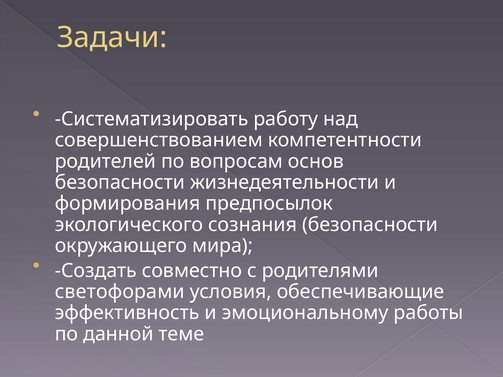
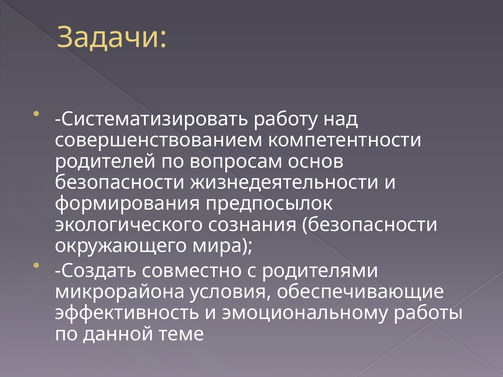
светофорами: светофорами -> микрорайона
